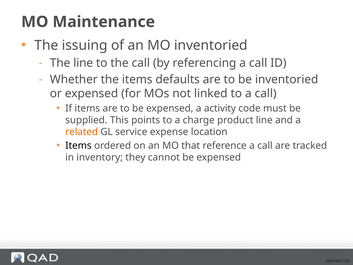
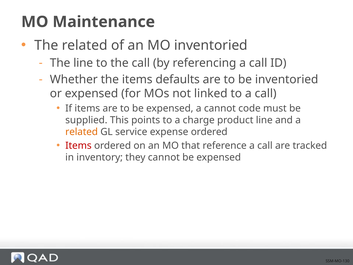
The issuing: issuing -> related
a activity: activity -> cannot
expense location: location -> ordered
Items at (78, 146) colour: black -> red
